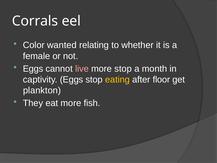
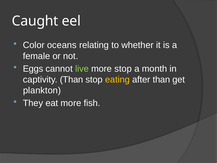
Corrals: Corrals -> Caught
wanted: wanted -> oceans
live colour: pink -> light green
captivity Eggs: Eggs -> Than
after floor: floor -> than
